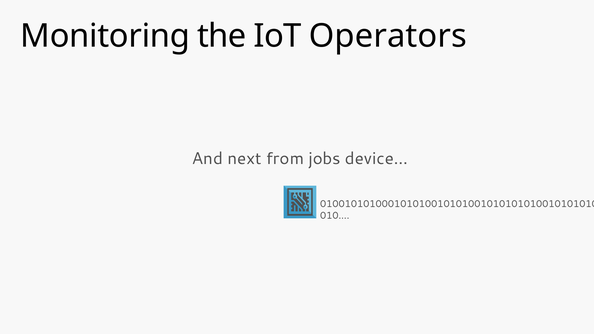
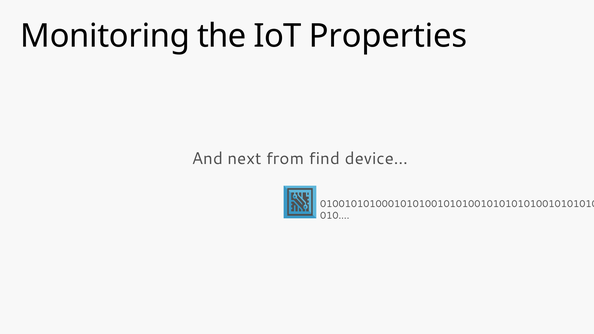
Operators: Operators -> Properties
jobs: jobs -> find
